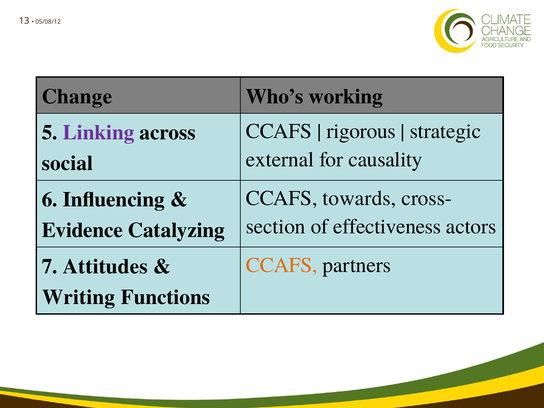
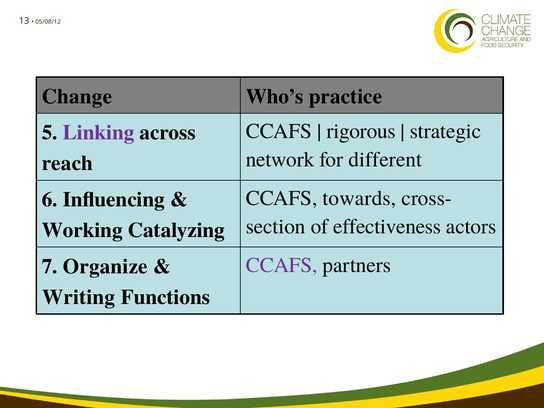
working: working -> practice
external: external -> network
causality: causality -> different
social: social -> reach
Evidence: Evidence -> Working
CCAFS at (282, 265) colour: orange -> purple
Attitudes: Attitudes -> Organize
